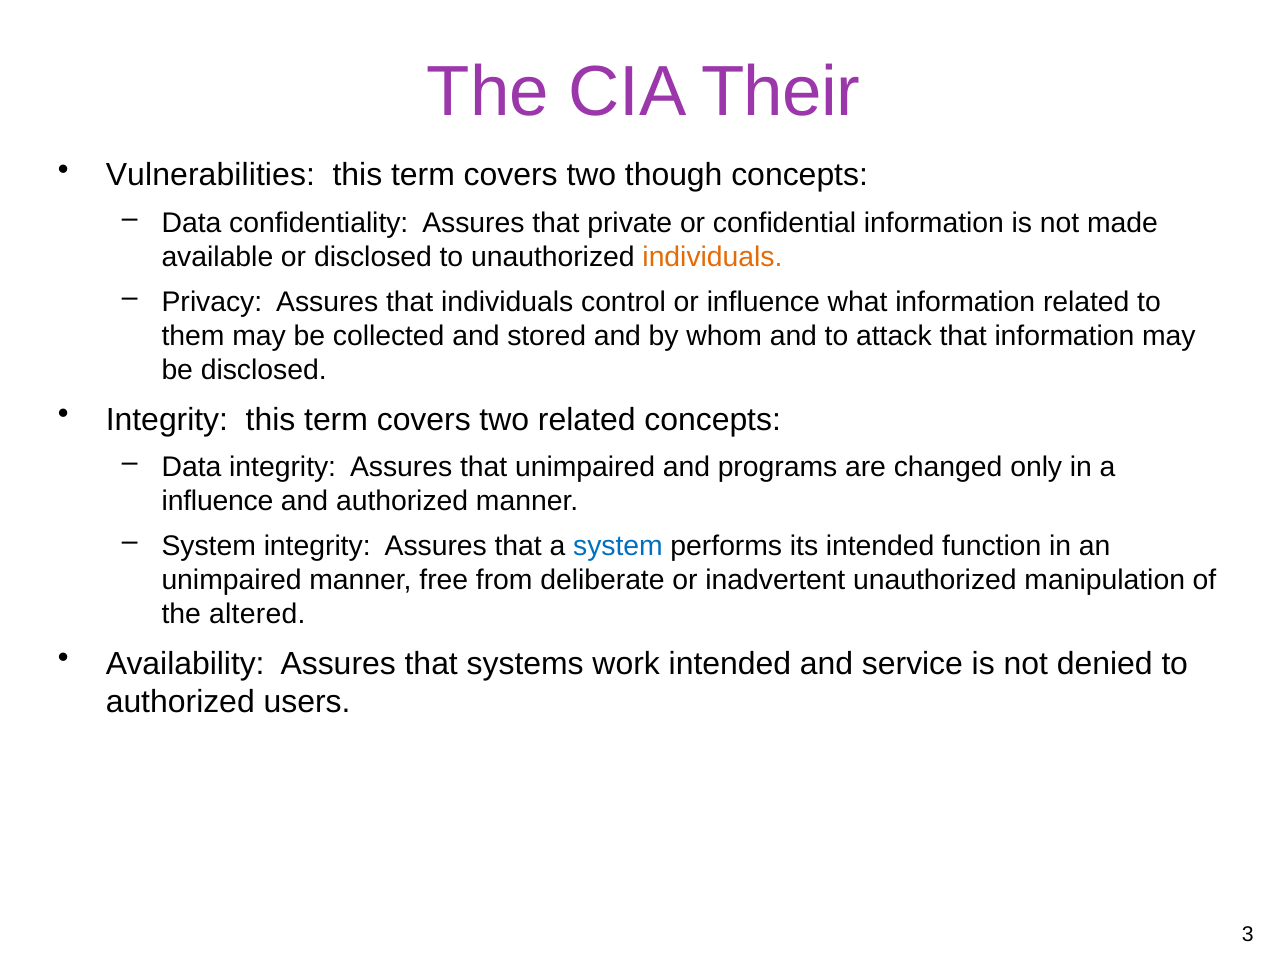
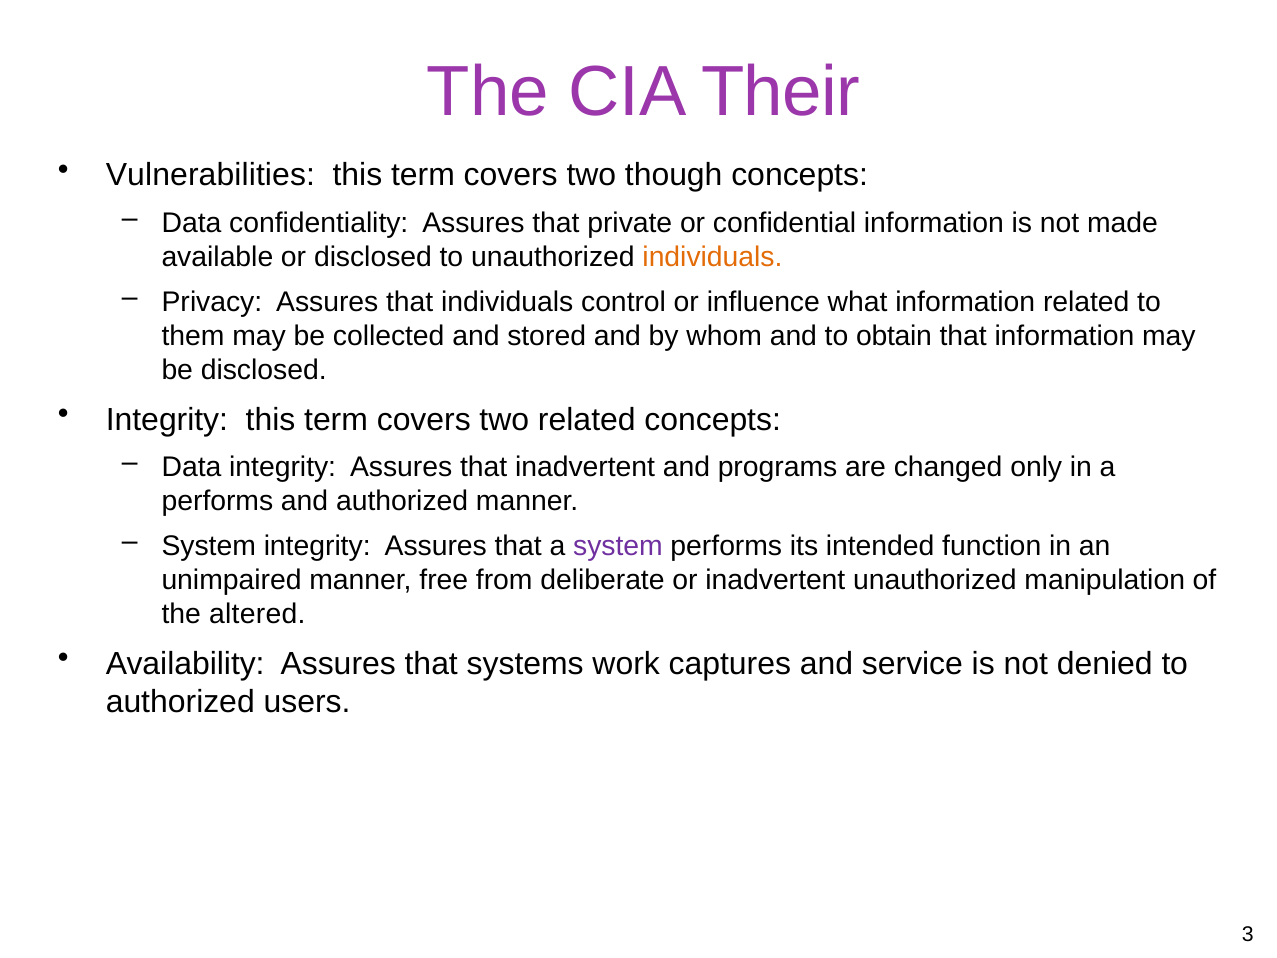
attack: attack -> obtain
that unimpaired: unimpaired -> inadvertent
influence at (218, 501): influence -> performs
system at (618, 546) colour: blue -> purple
work intended: intended -> captures
